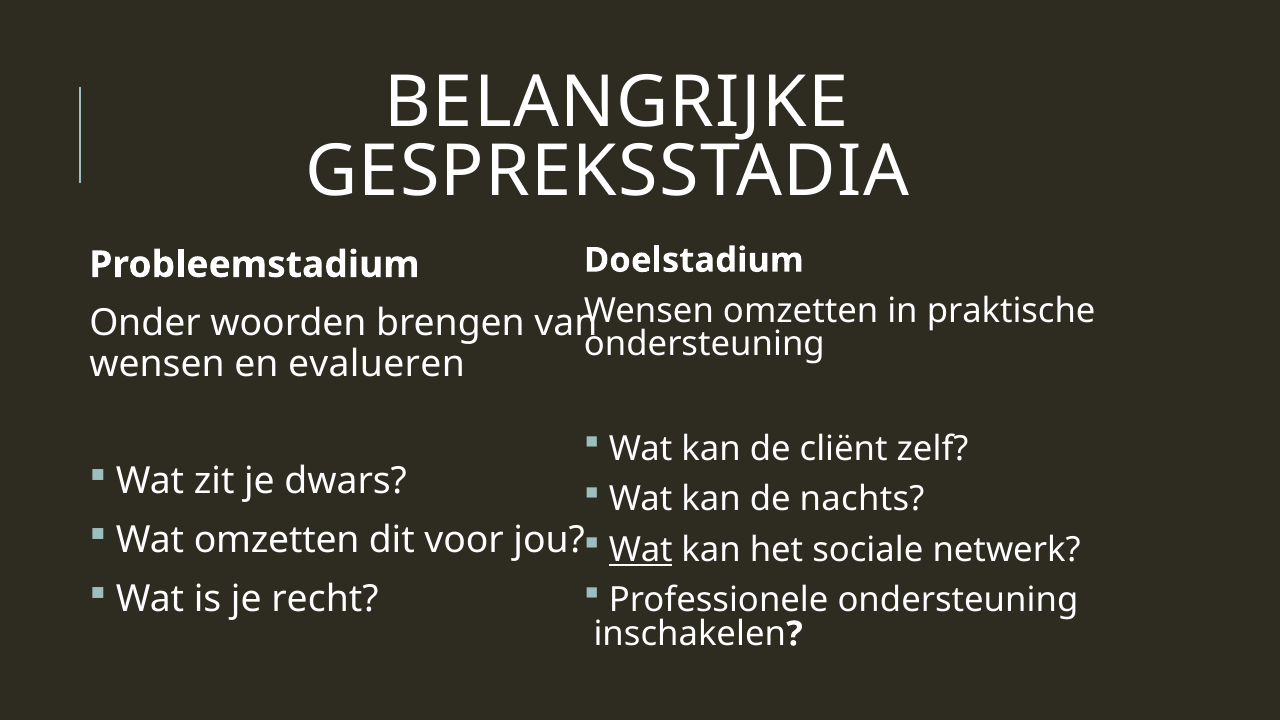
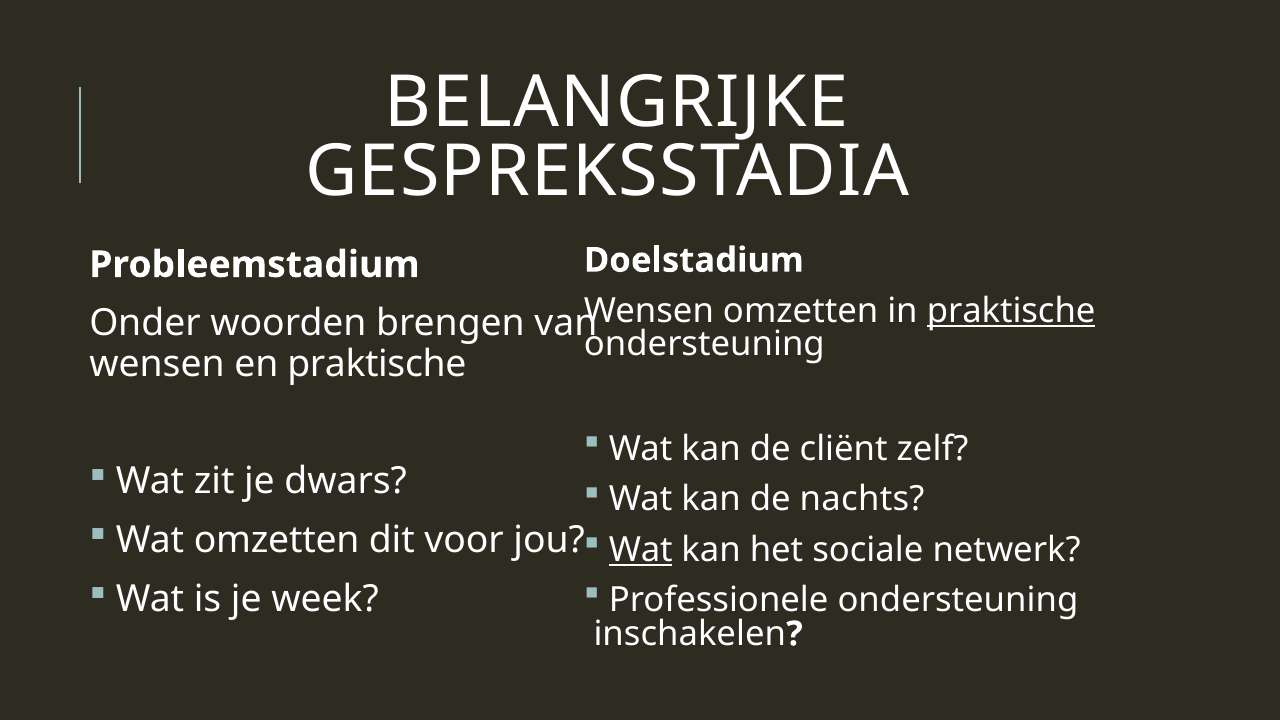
praktische at (1011, 311) underline: none -> present
en evalueren: evalueren -> praktische
recht: recht -> week
